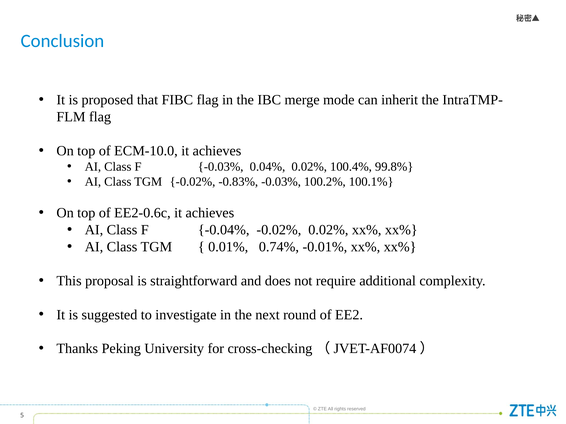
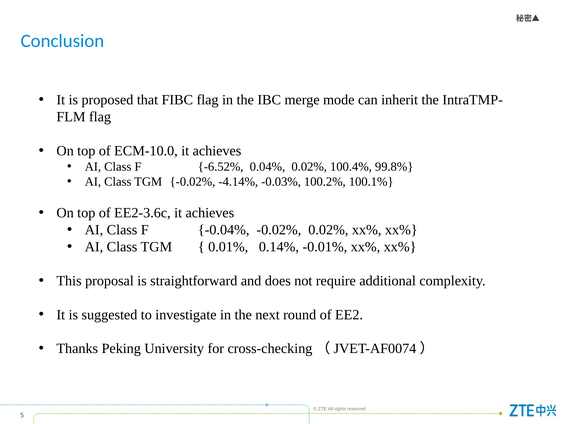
F -0.03%: -0.03% -> -6.52%
-0.83%: -0.83% -> -4.14%
EE2-0.6c: EE2-0.6c -> EE2-3.6c
0.74%: 0.74% -> 0.14%
